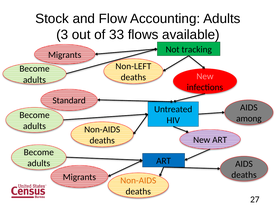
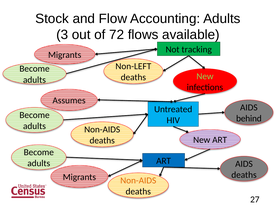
33: 33 -> 72
New at (205, 76) colour: pink -> light green
Standard: Standard -> Assumes
among: among -> behind
